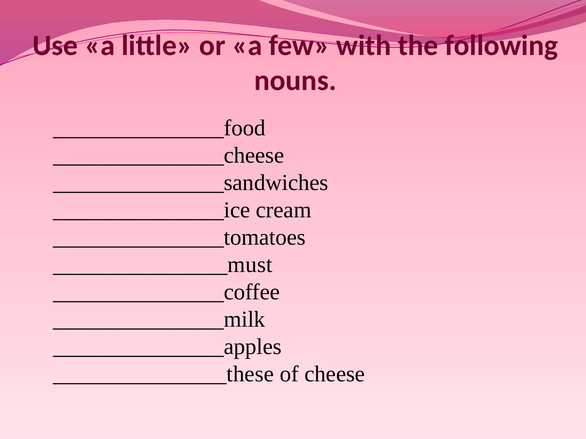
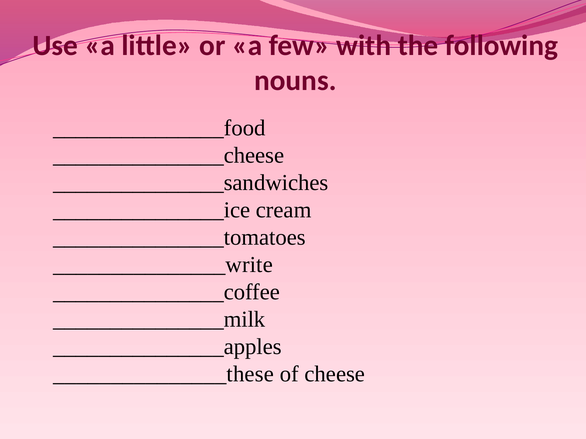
_______________must: _______________must -> _______________write
